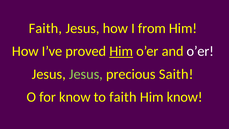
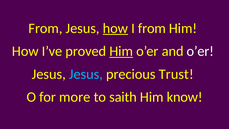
Faith at (45, 28): Faith -> From
how at (115, 28) underline: none -> present
Jesus at (86, 74) colour: light green -> light blue
Saith: Saith -> Trust
for know: know -> more
to faith: faith -> saith
